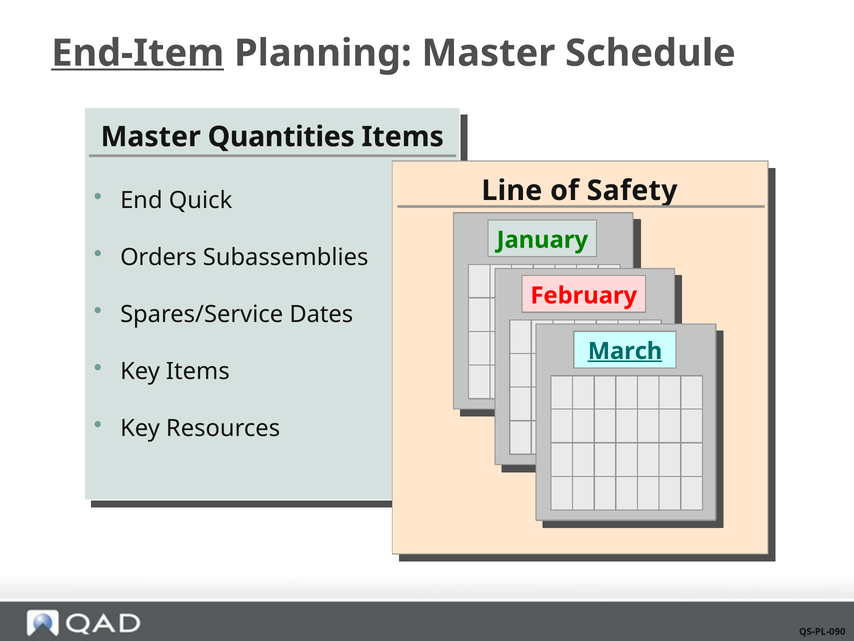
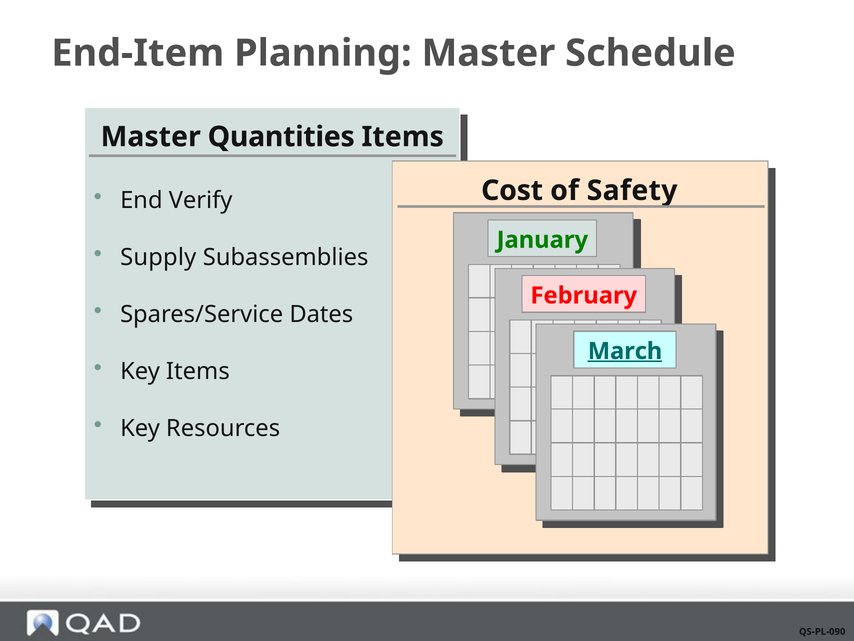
End-Item underline: present -> none
Line: Line -> Cost
Quick: Quick -> Verify
Orders: Orders -> Supply
